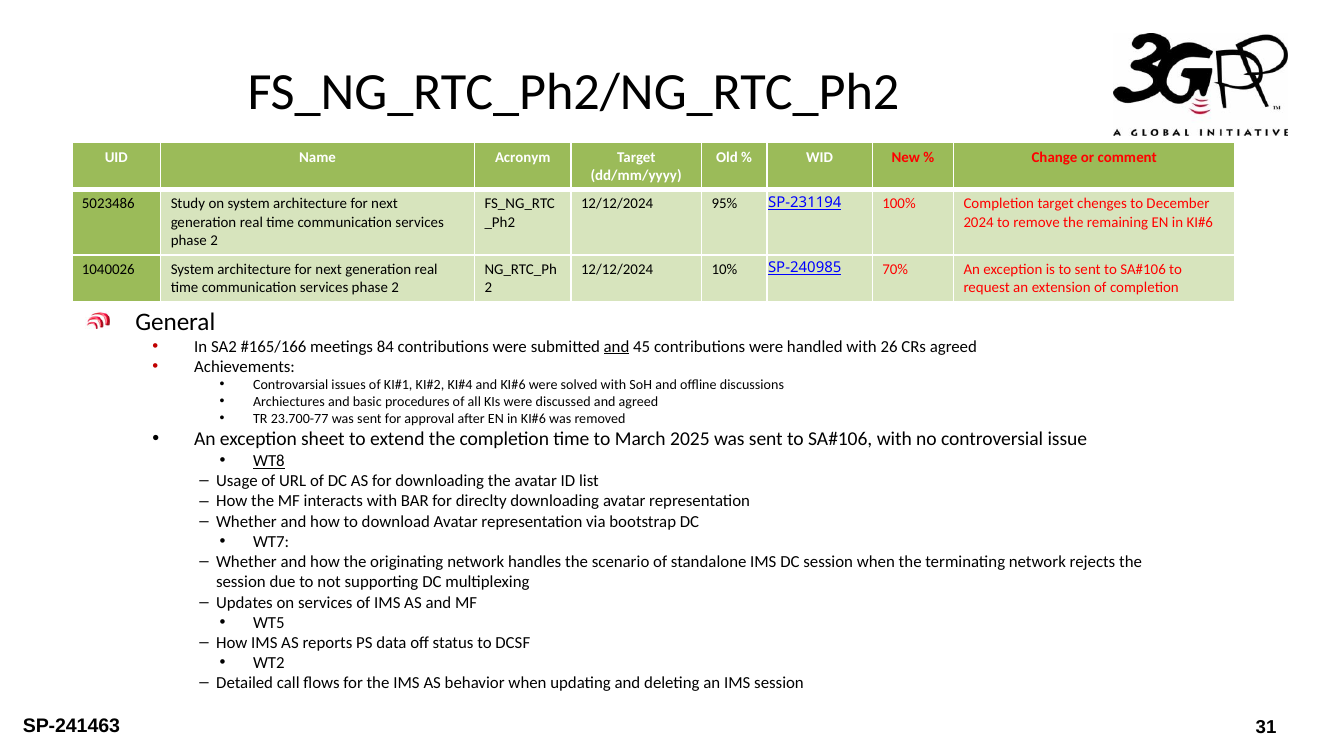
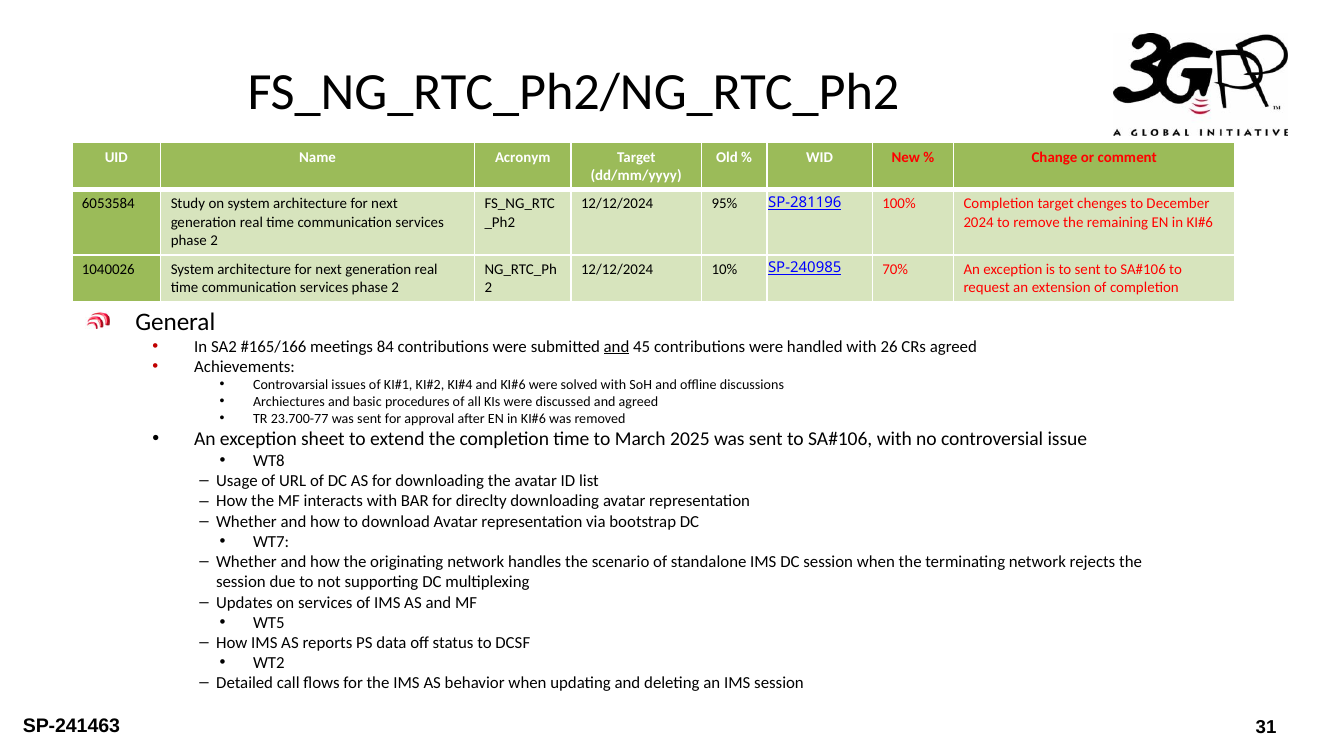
5023486: 5023486 -> 6053584
SP-231194: SP-231194 -> SP-281196
WT8 underline: present -> none
